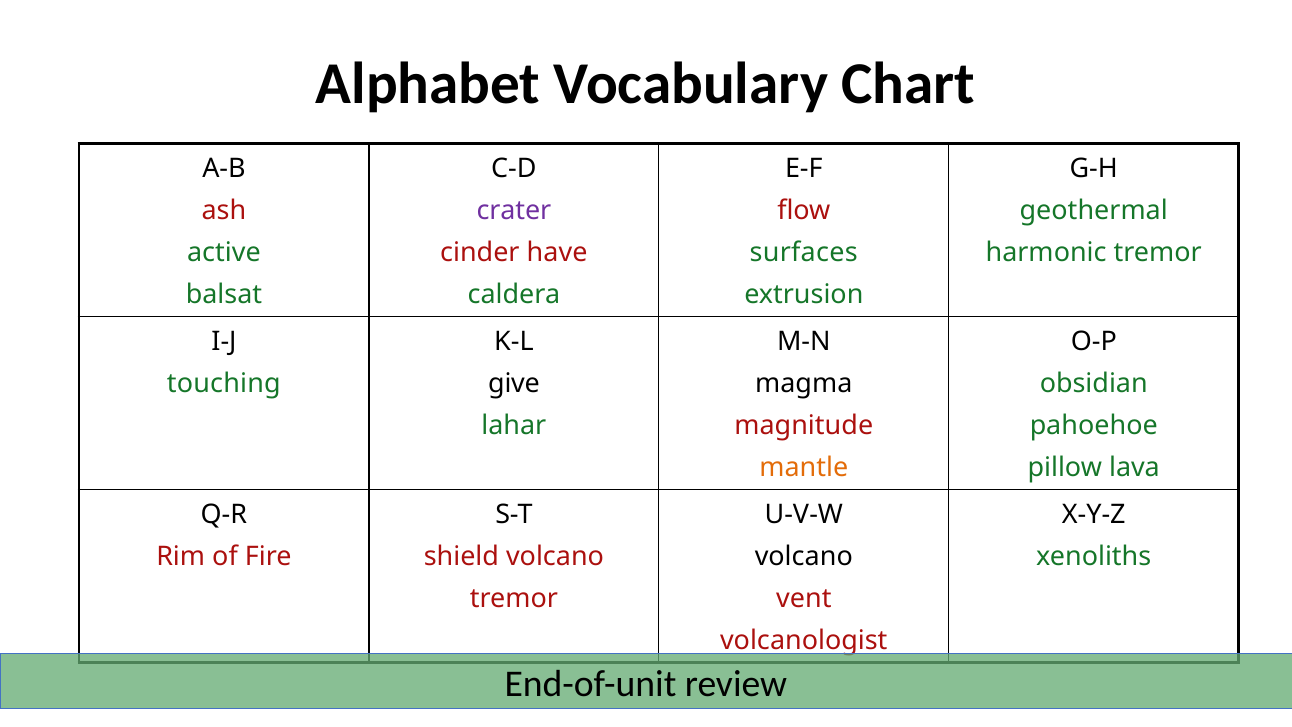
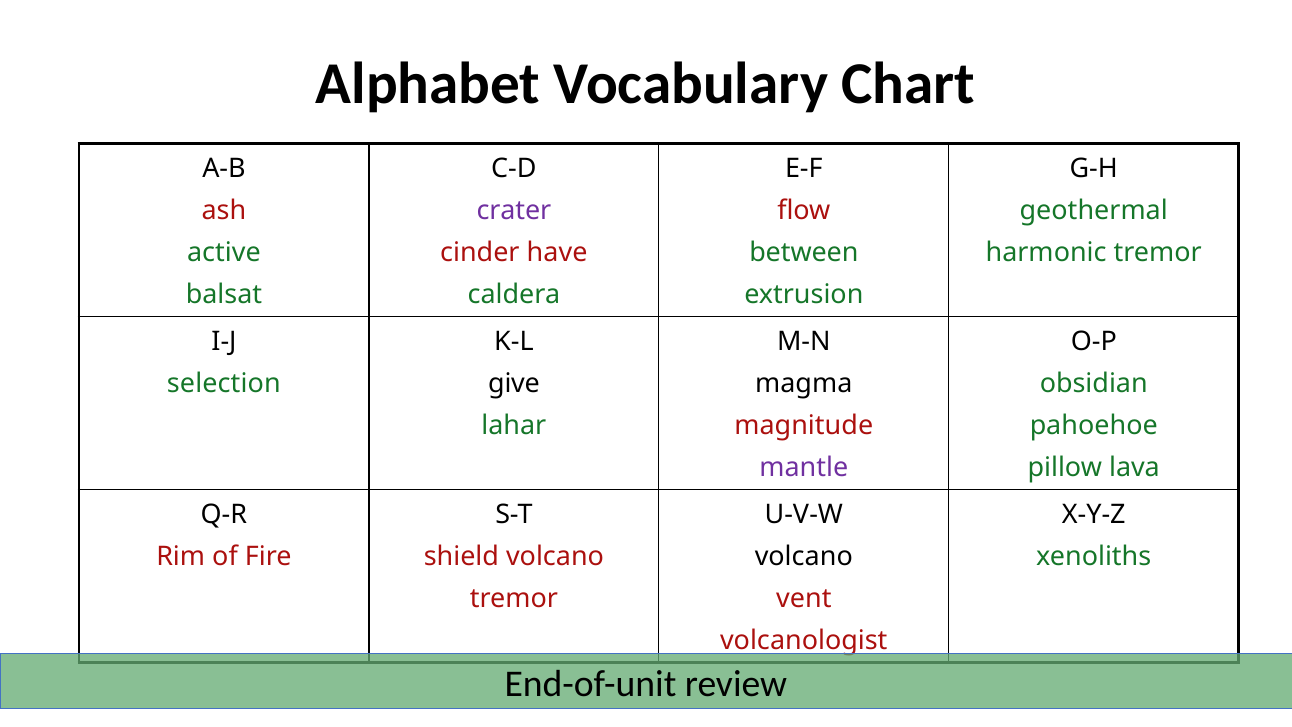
surfaces: surfaces -> between
touching: touching -> selection
mantle colour: orange -> purple
